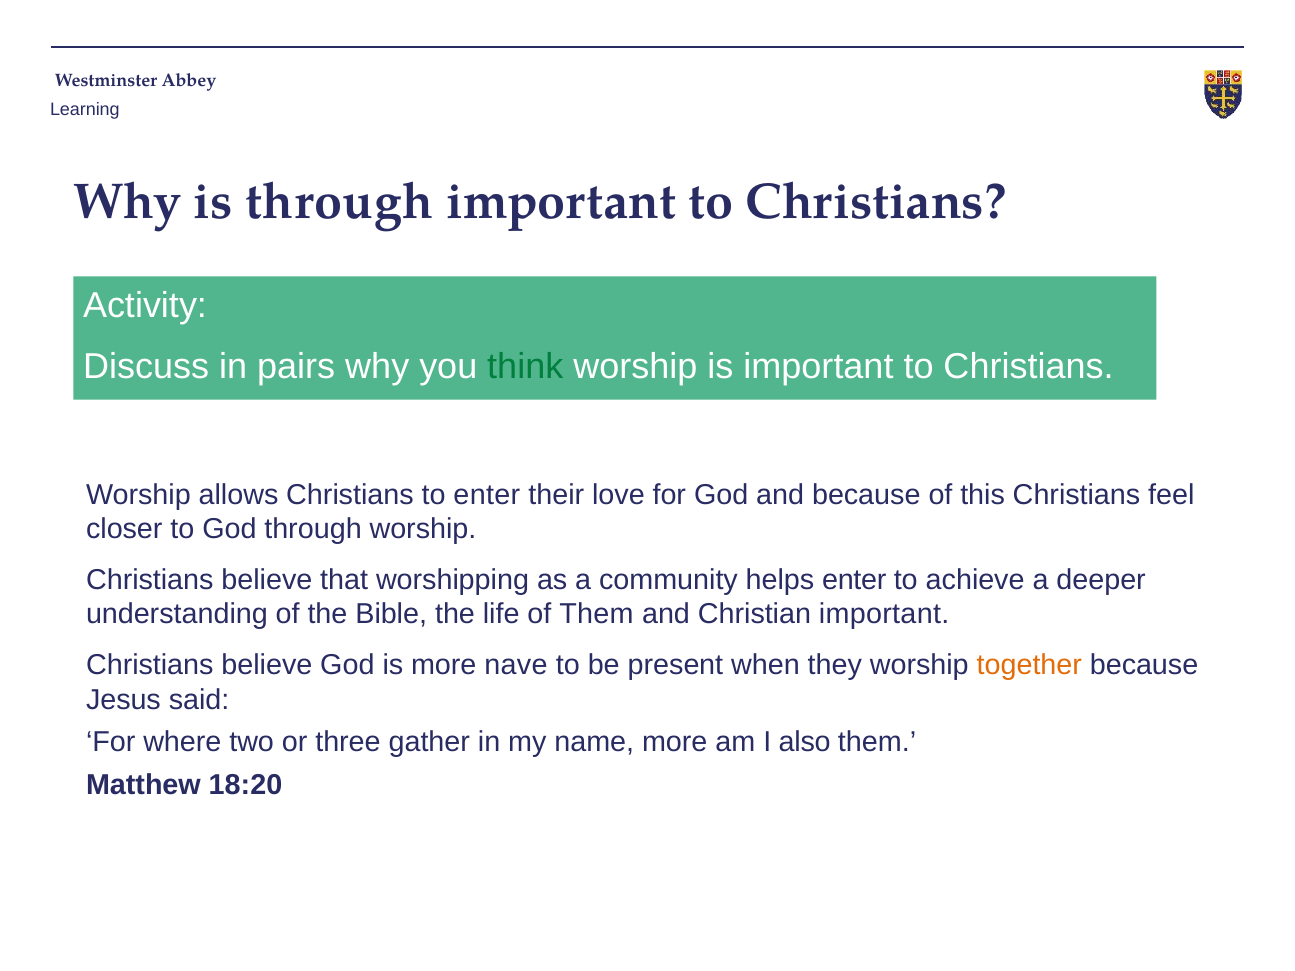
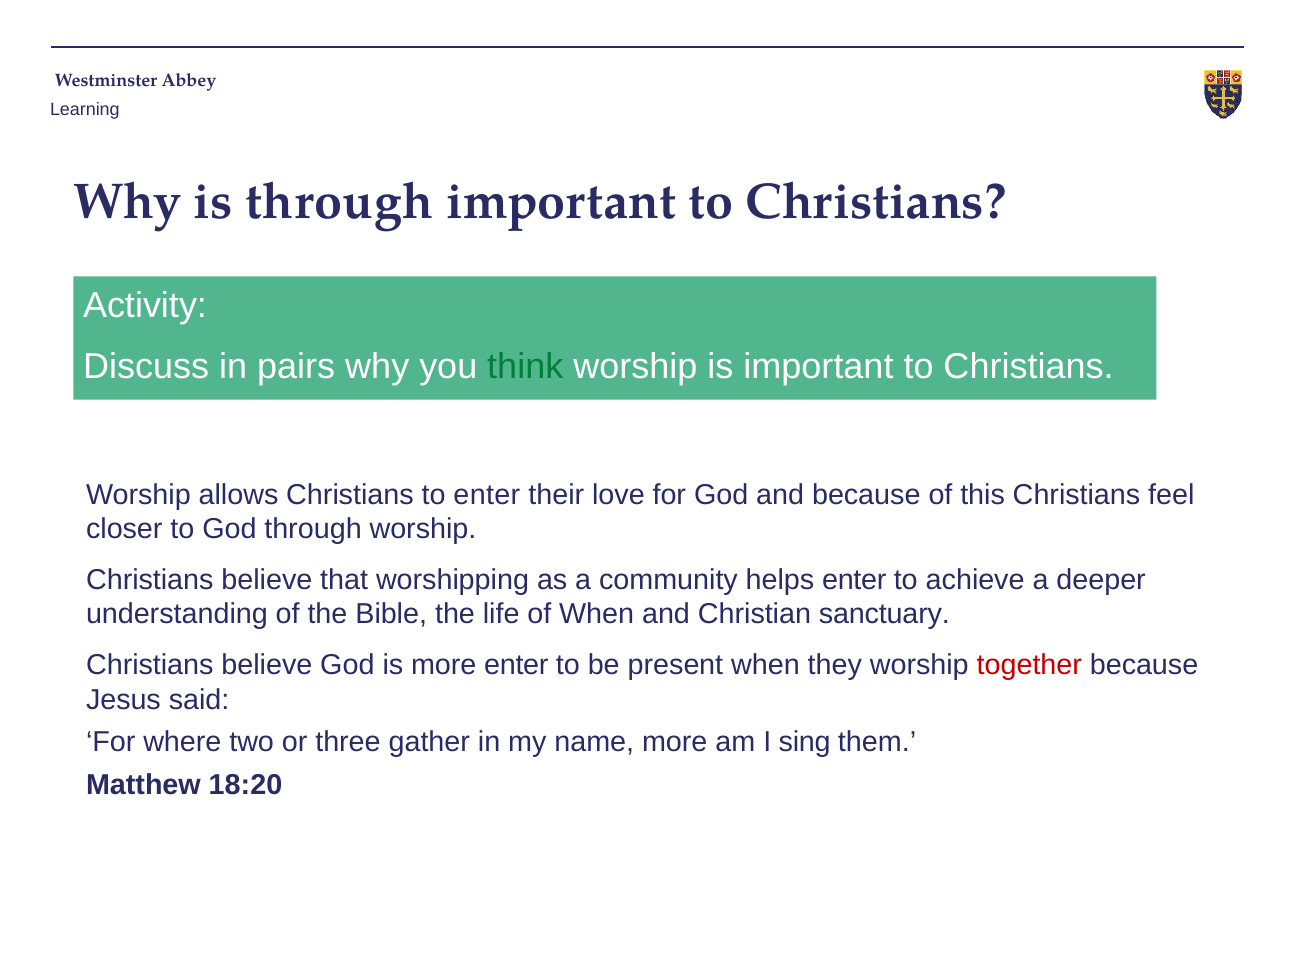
of Them: Them -> When
Christian important: important -> sanctuary
more nave: nave -> enter
together colour: orange -> red
also: also -> sing
